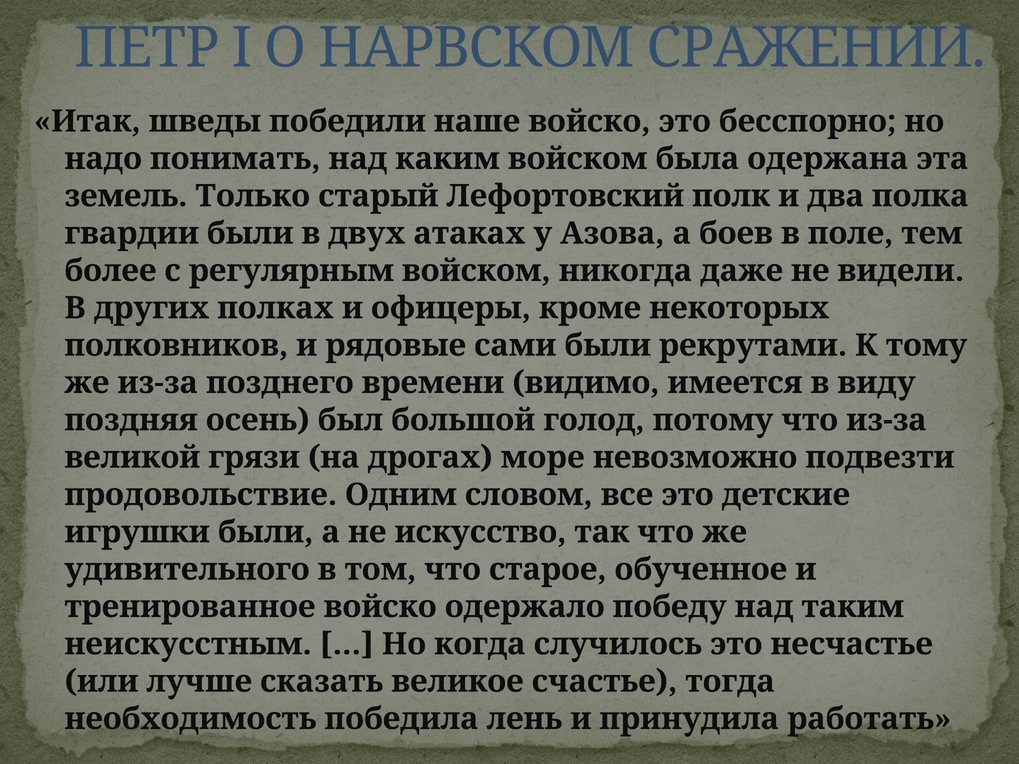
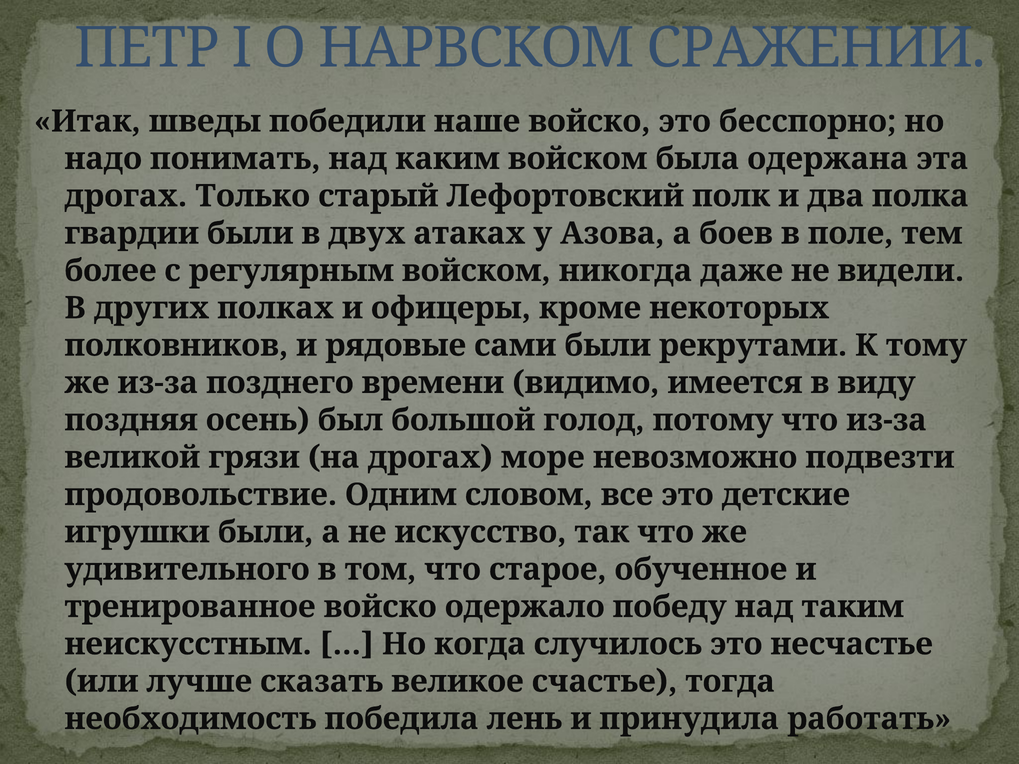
земель at (126, 196): земель -> дрогах
